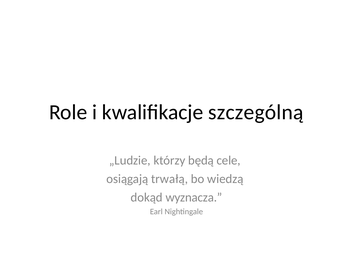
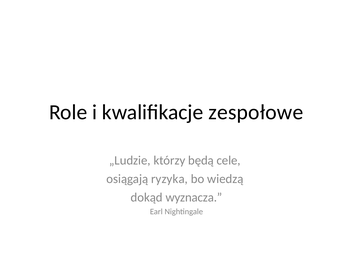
szczególną: szczególną -> zespołowe
trwałą: trwałą -> ryzyka
